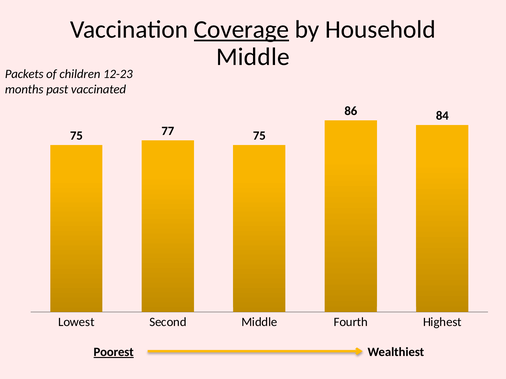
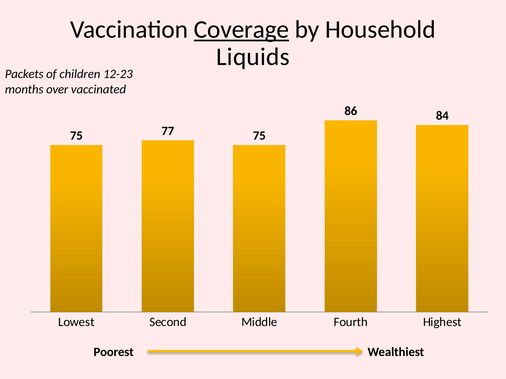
Middle at (253, 57): Middle -> Liquids
past: past -> over
Poorest underline: present -> none
